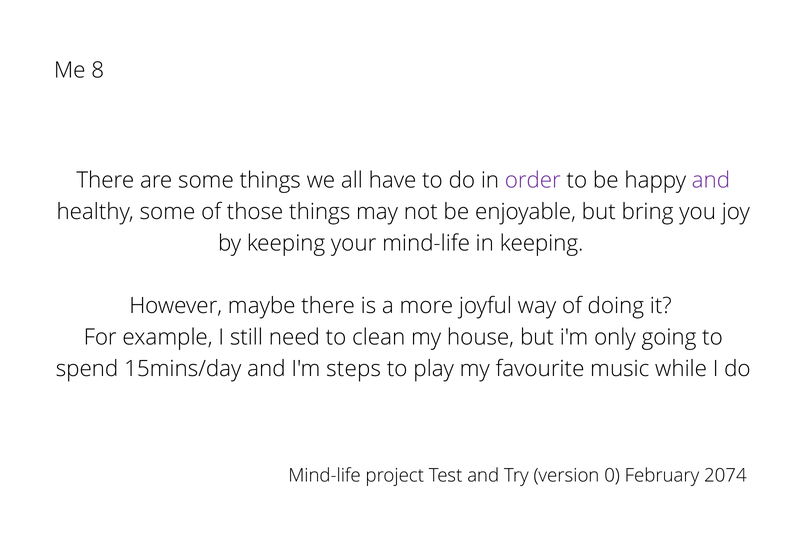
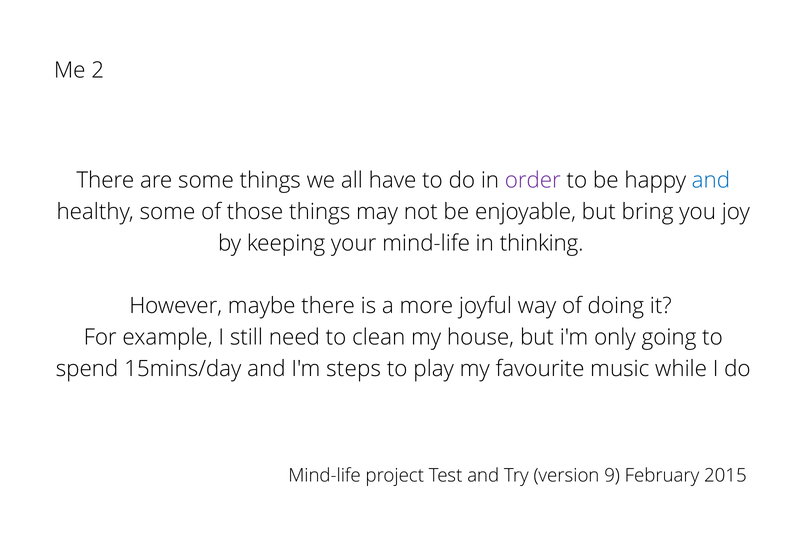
8: 8 -> 2
and at (711, 180) colour: purple -> blue
in keeping: keeping -> thinking
0: 0 -> 9
2074: 2074 -> 2015
